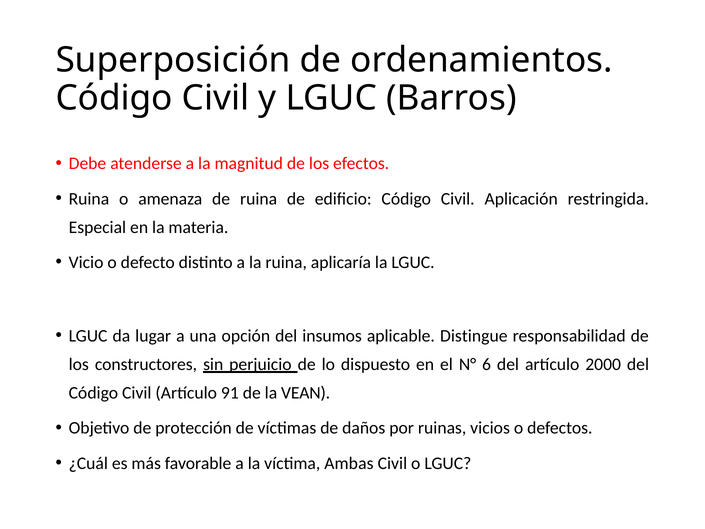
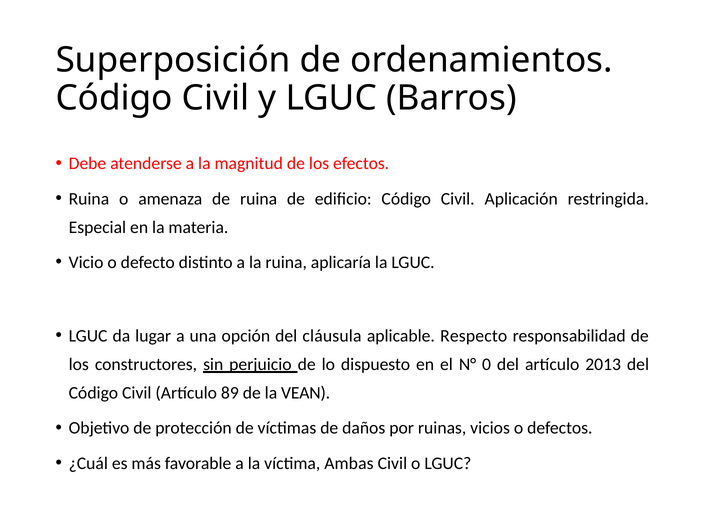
insumos: insumos -> cláusula
Distingue: Distingue -> Respecto
6: 6 -> 0
2000: 2000 -> 2013
91: 91 -> 89
